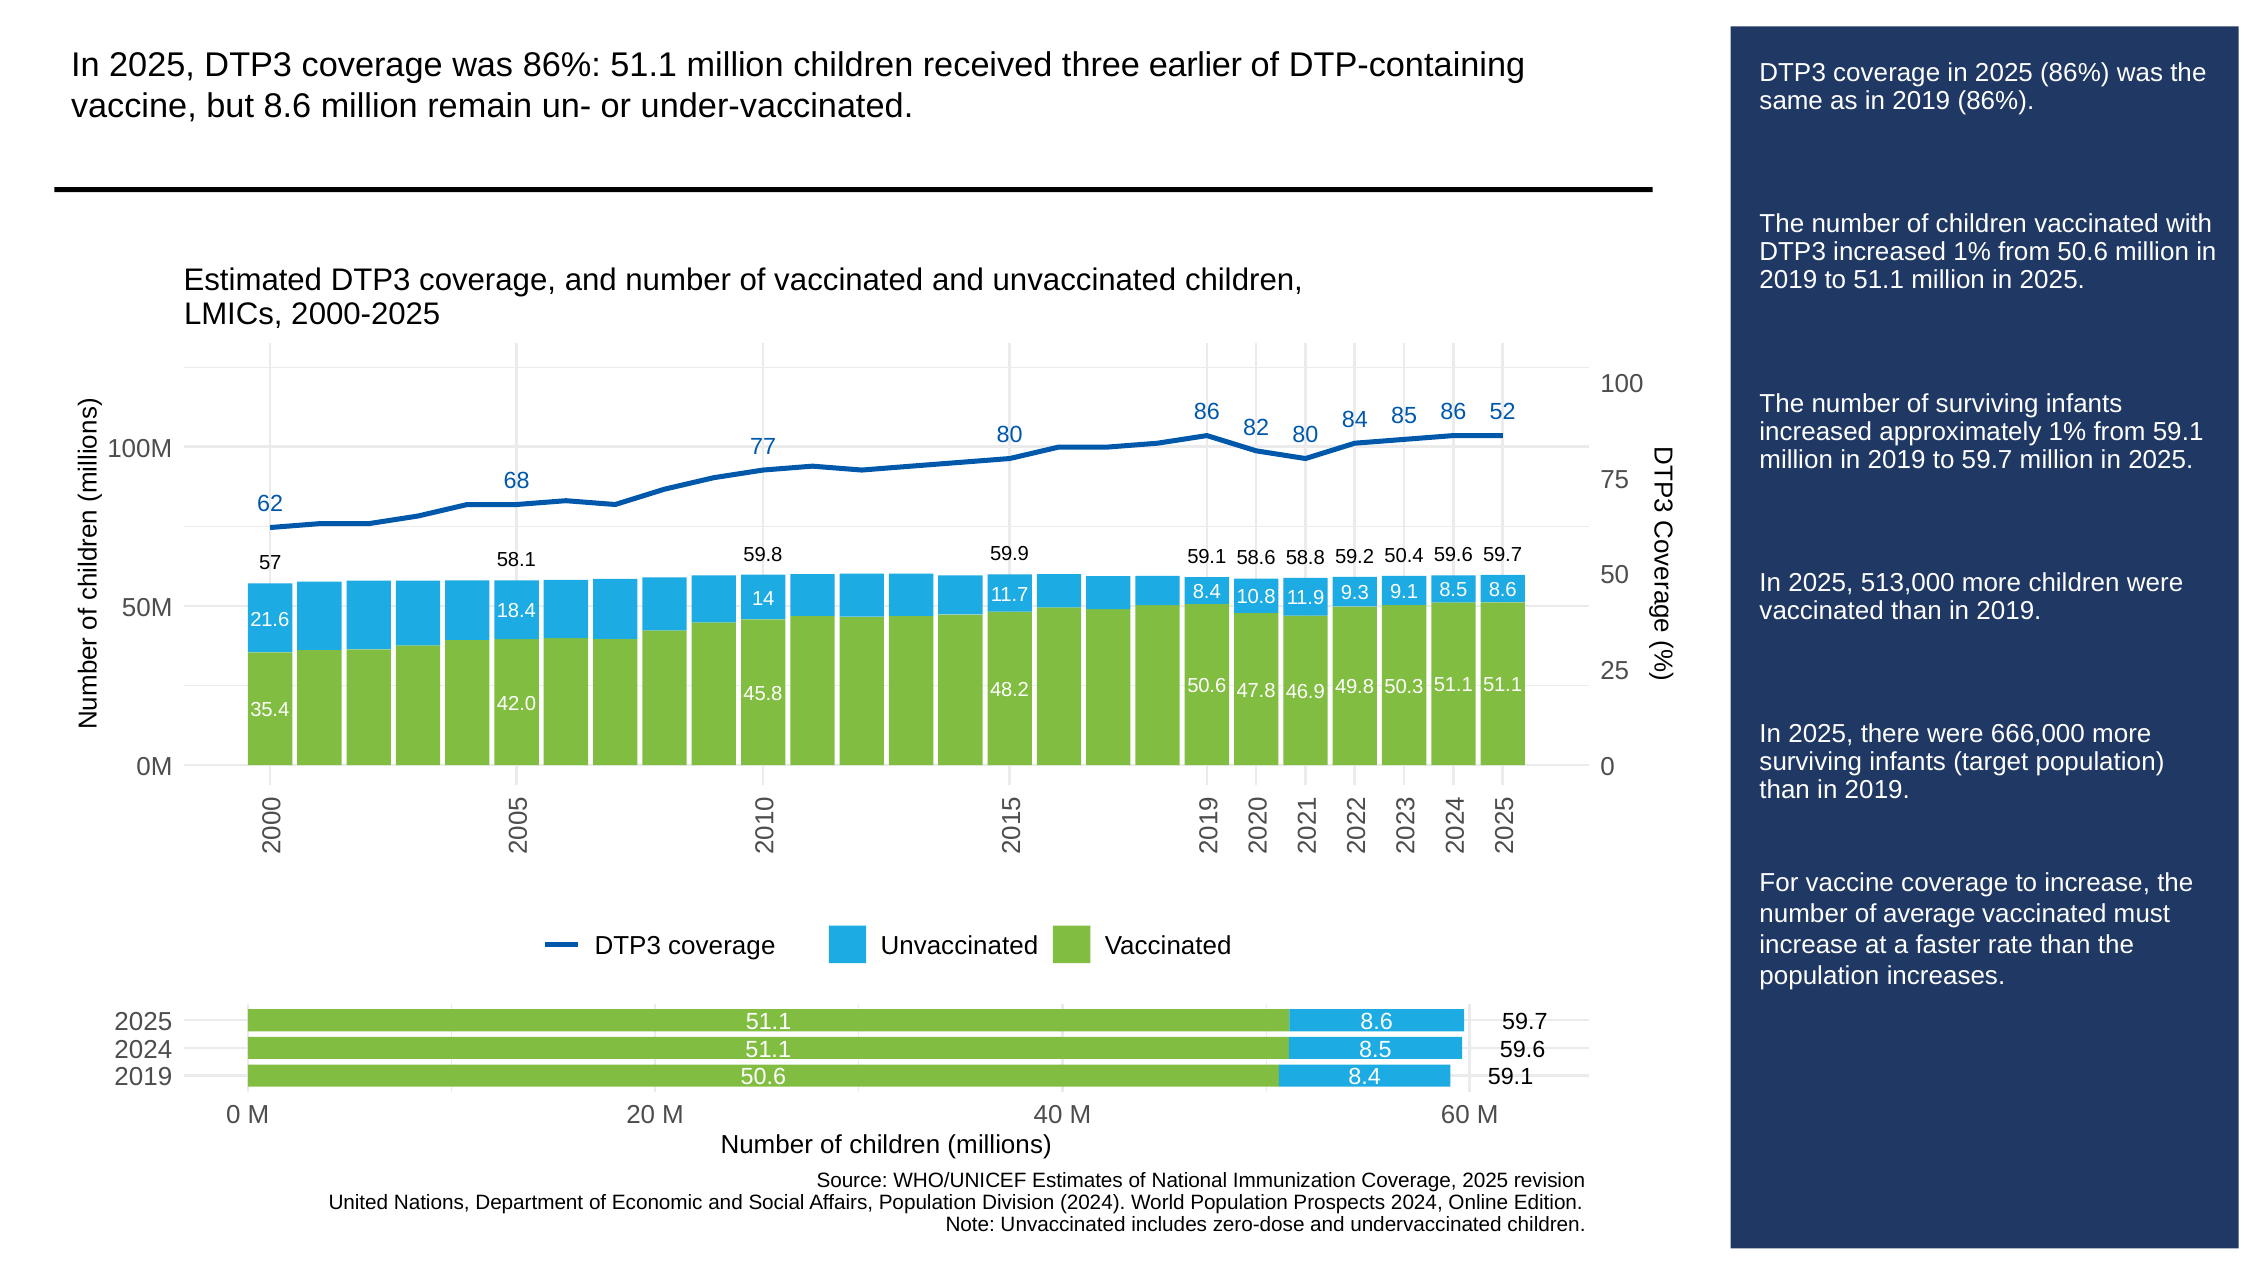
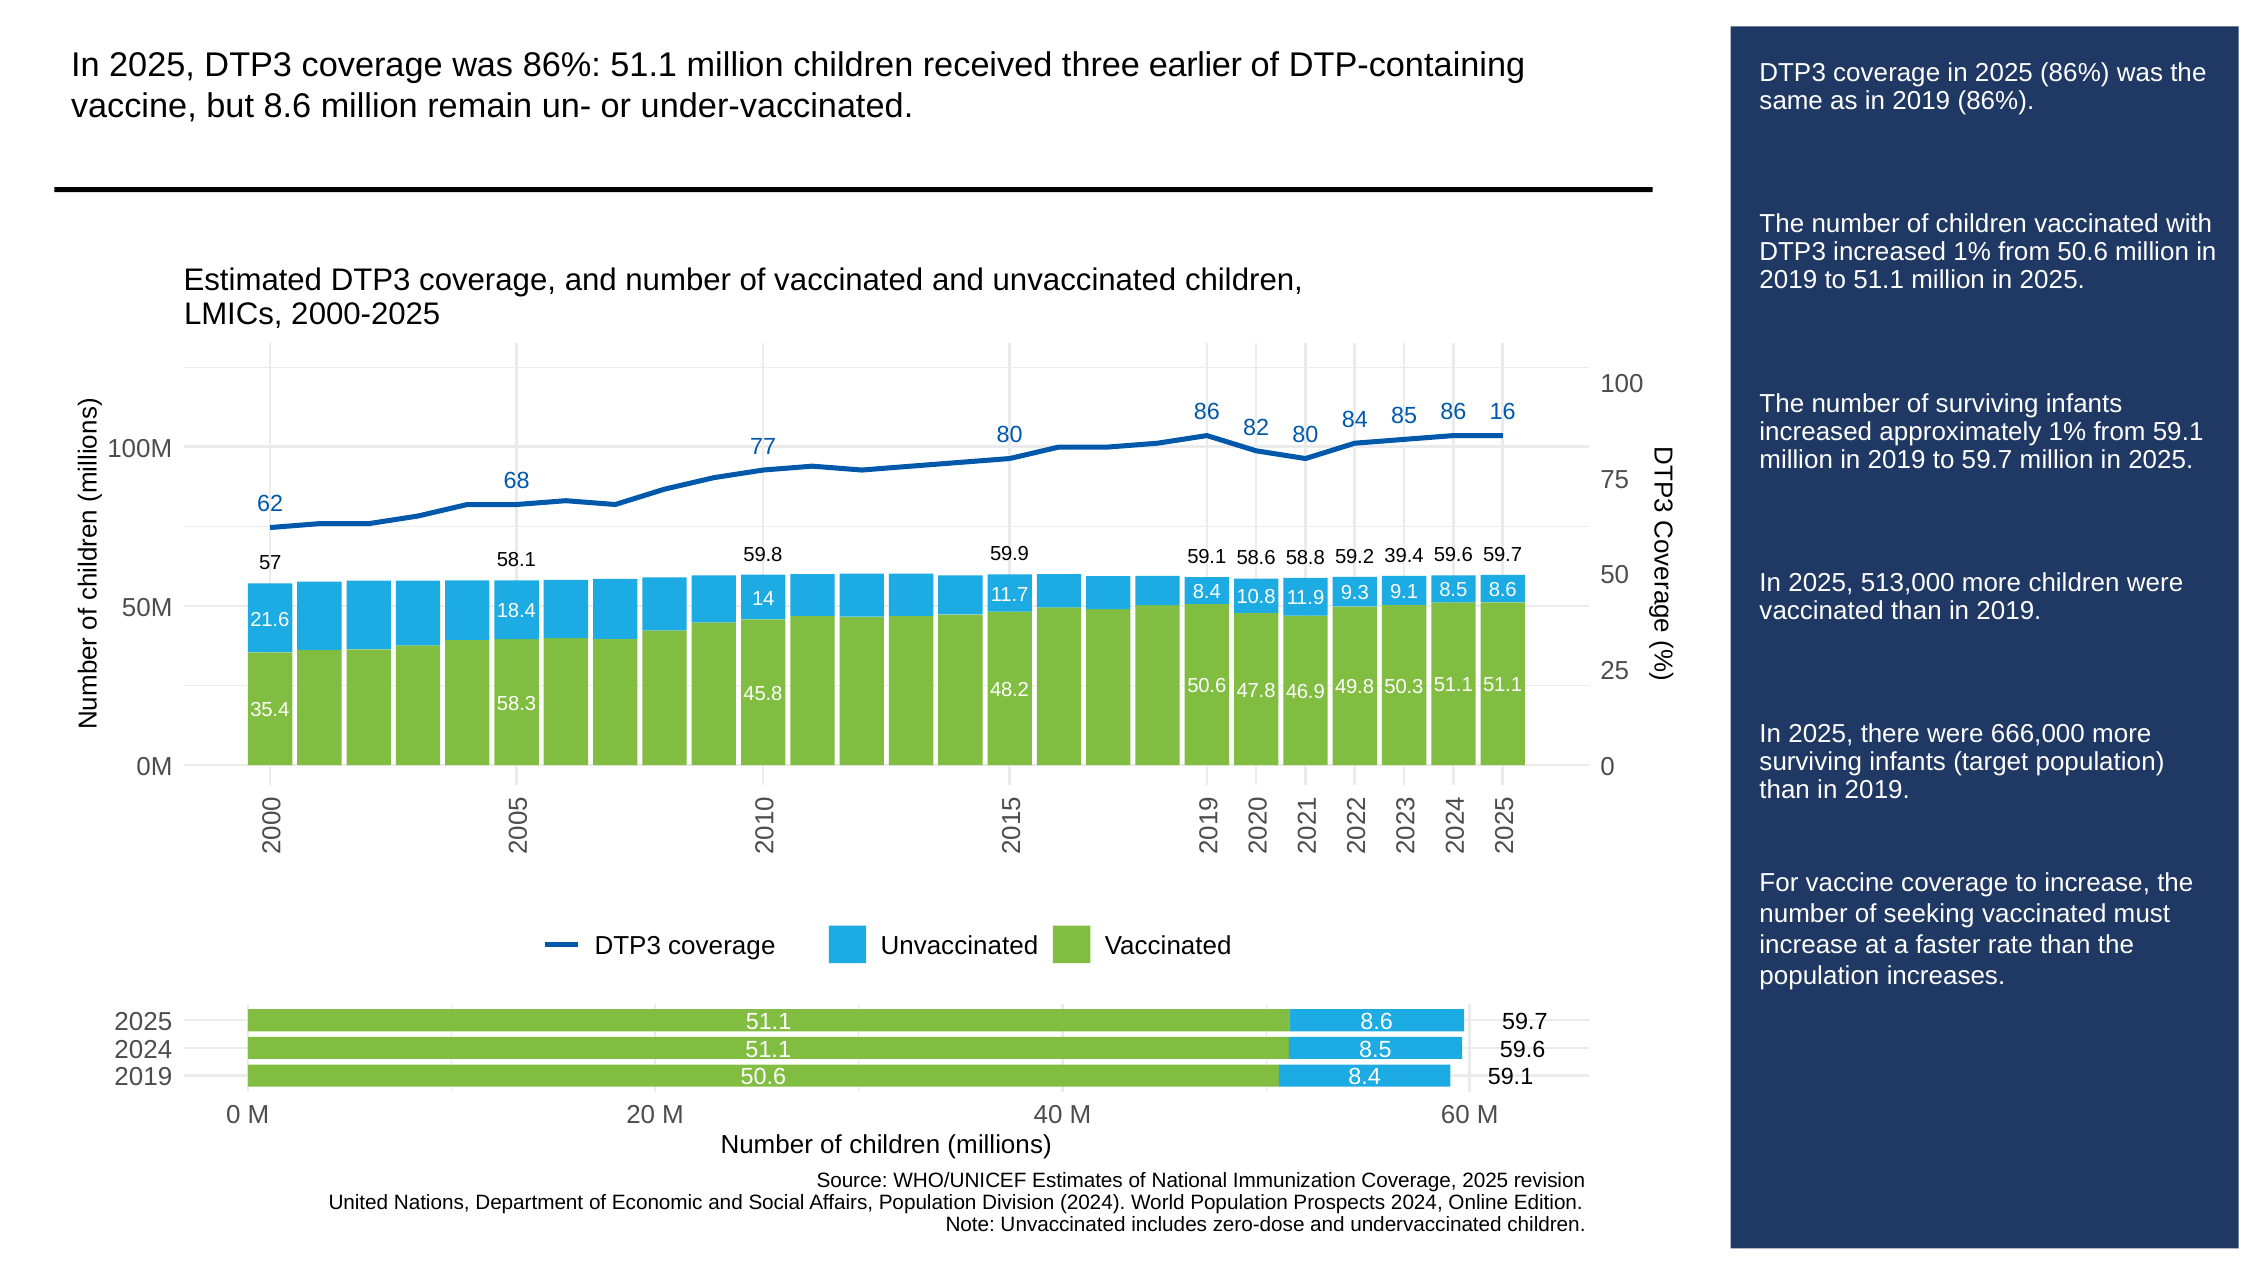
52: 52 -> 16
50.4: 50.4 -> 39.4
42.0: 42.0 -> 58.3
average: average -> seeking
